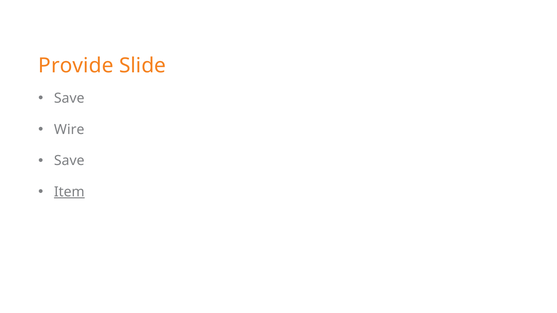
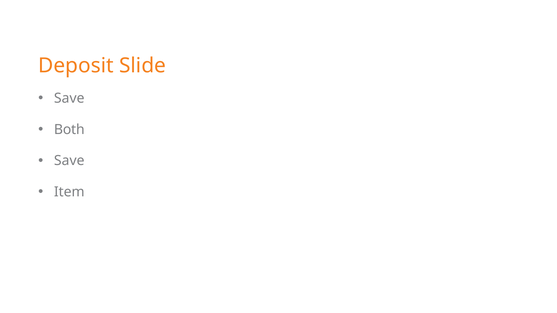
Provide: Provide -> Deposit
Wire: Wire -> Both
Item underline: present -> none
